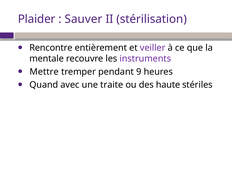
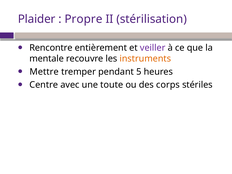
Sauver: Sauver -> Propre
instruments colour: purple -> orange
9: 9 -> 5
Quand: Quand -> Centre
traite: traite -> toute
haute: haute -> corps
